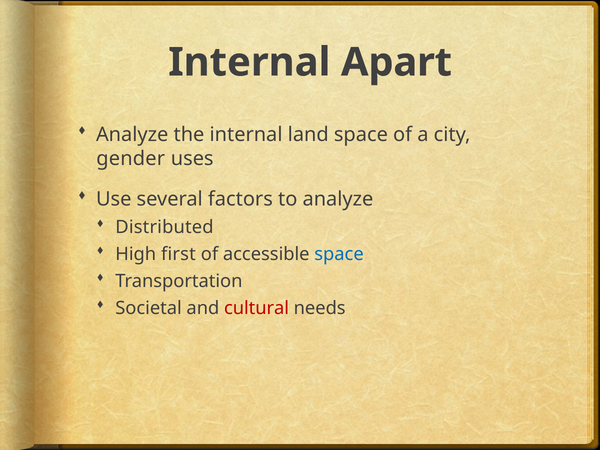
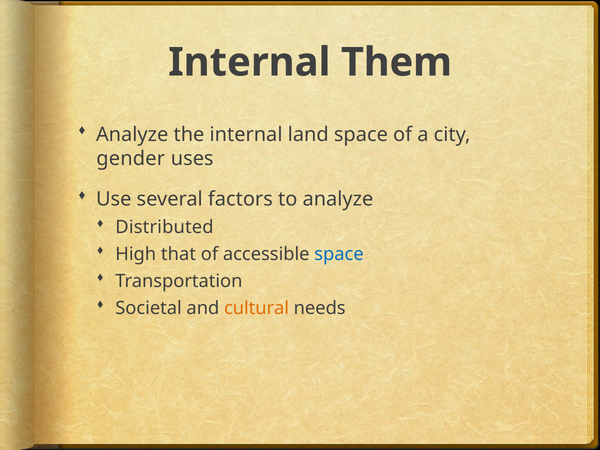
Apart: Apart -> Them
first: first -> that
cultural colour: red -> orange
